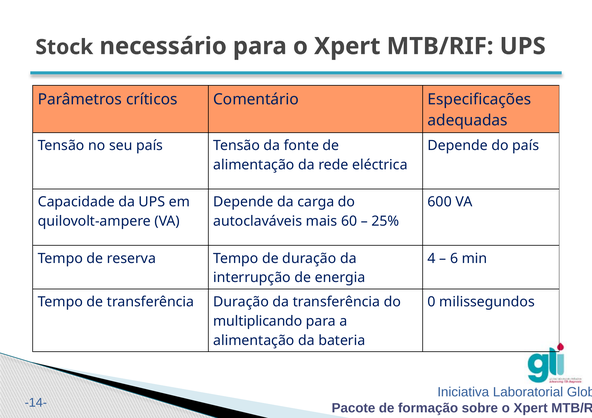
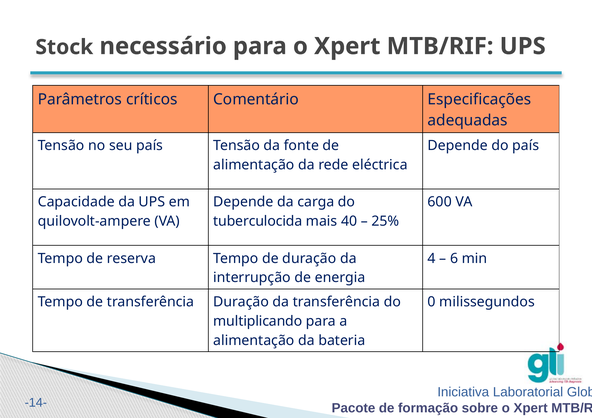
autoclaváveis: autoclaváveis -> tuberculocida
60: 60 -> 40
